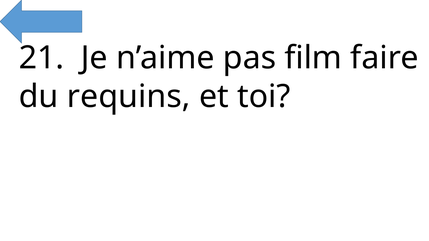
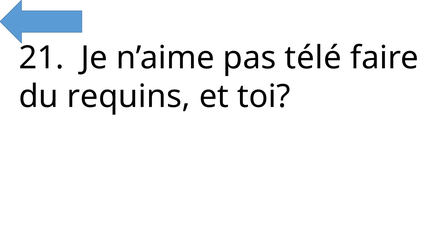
film: film -> télé
